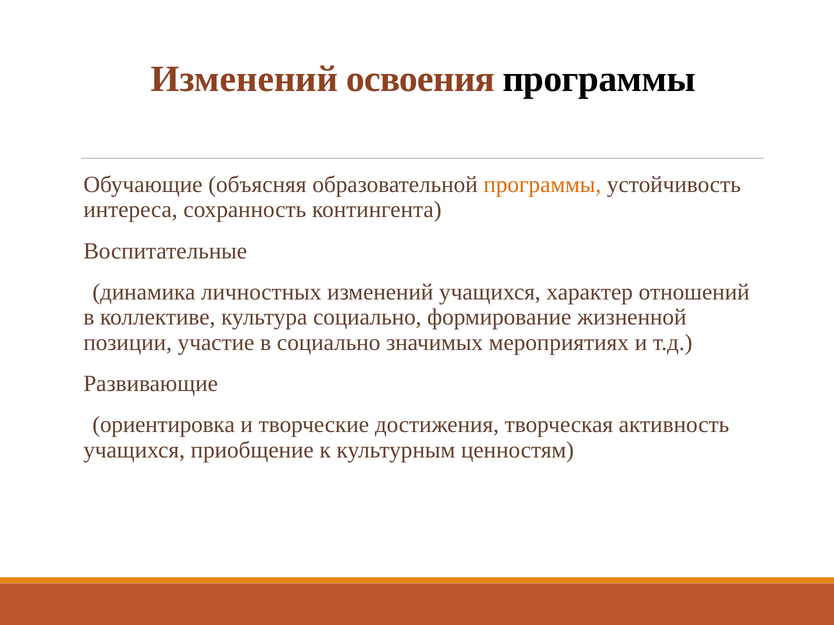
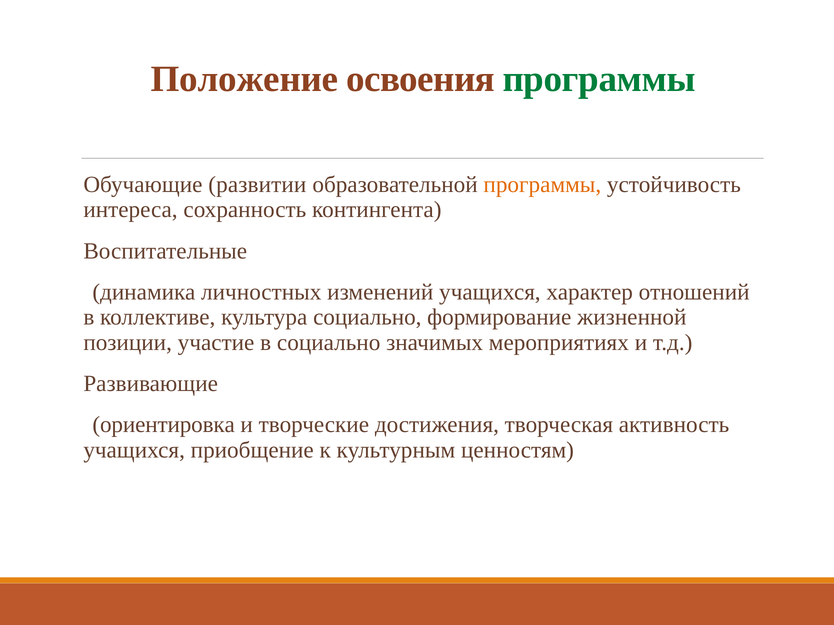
Изменений at (244, 79): Изменений -> Положение
программы at (599, 79) colour: black -> green
объясняя: объясняя -> развитии
